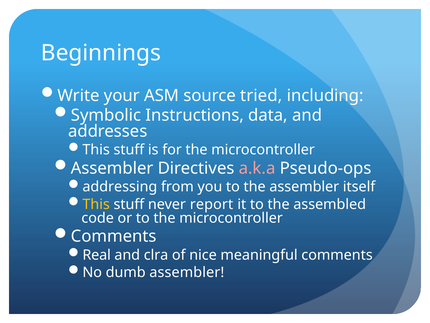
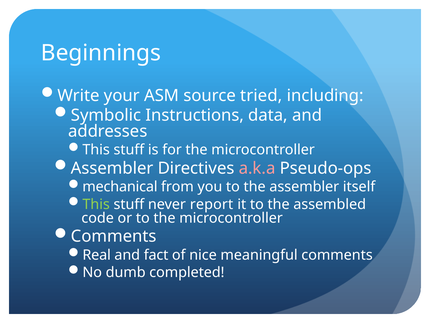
addressing: addressing -> mechanical
This at (96, 204) colour: yellow -> light green
clra: clra -> fact
dumb assembler: assembler -> completed
